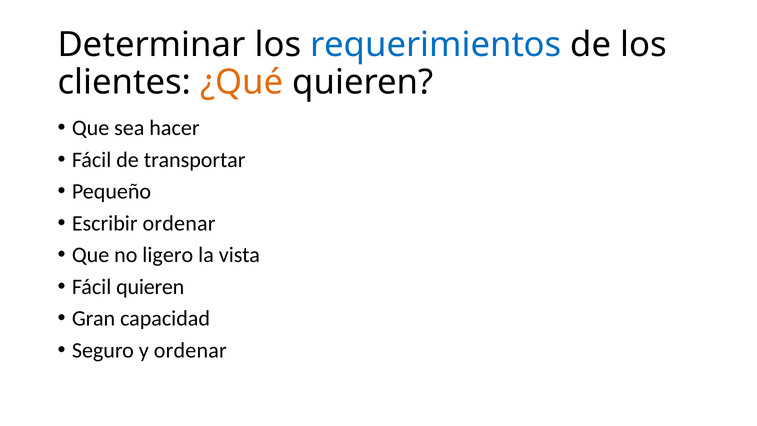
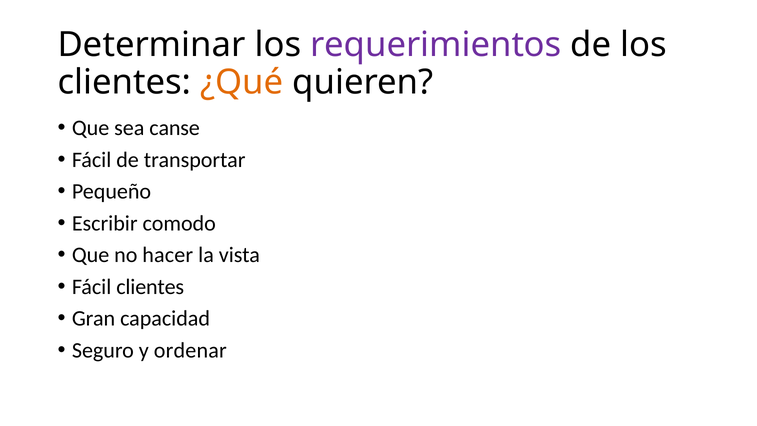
requerimientos colour: blue -> purple
hacer: hacer -> canse
Escribir ordenar: ordenar -> comodo
ligero: ligero -> hacer
Fácil quieren: quieren -> clientes
